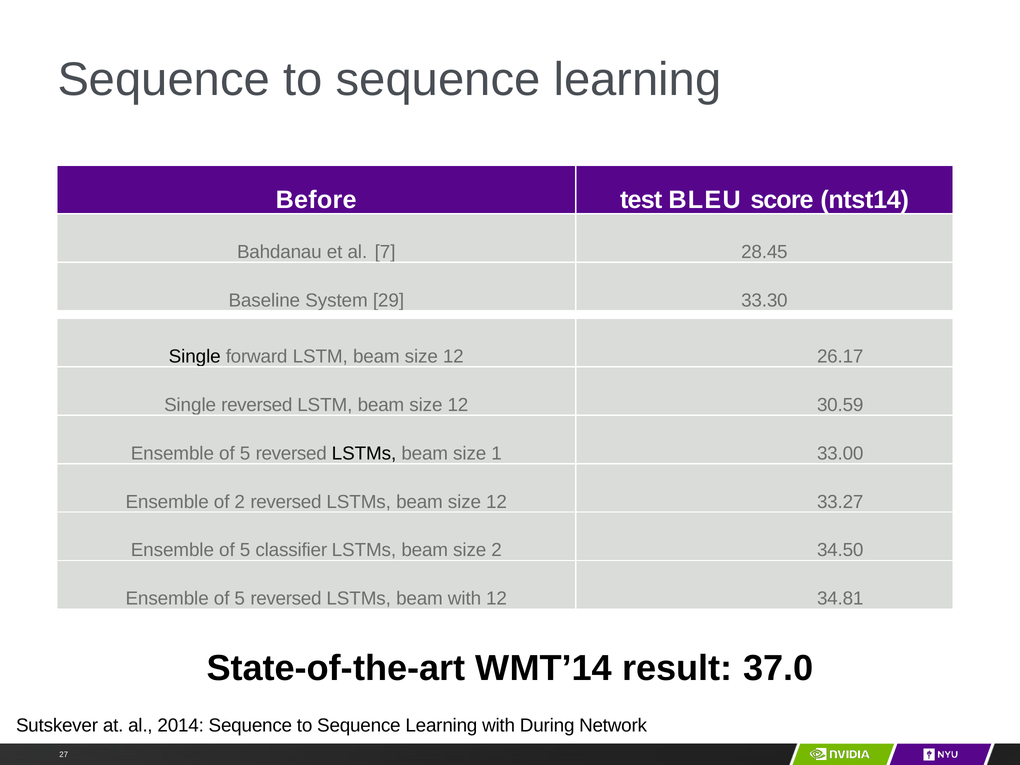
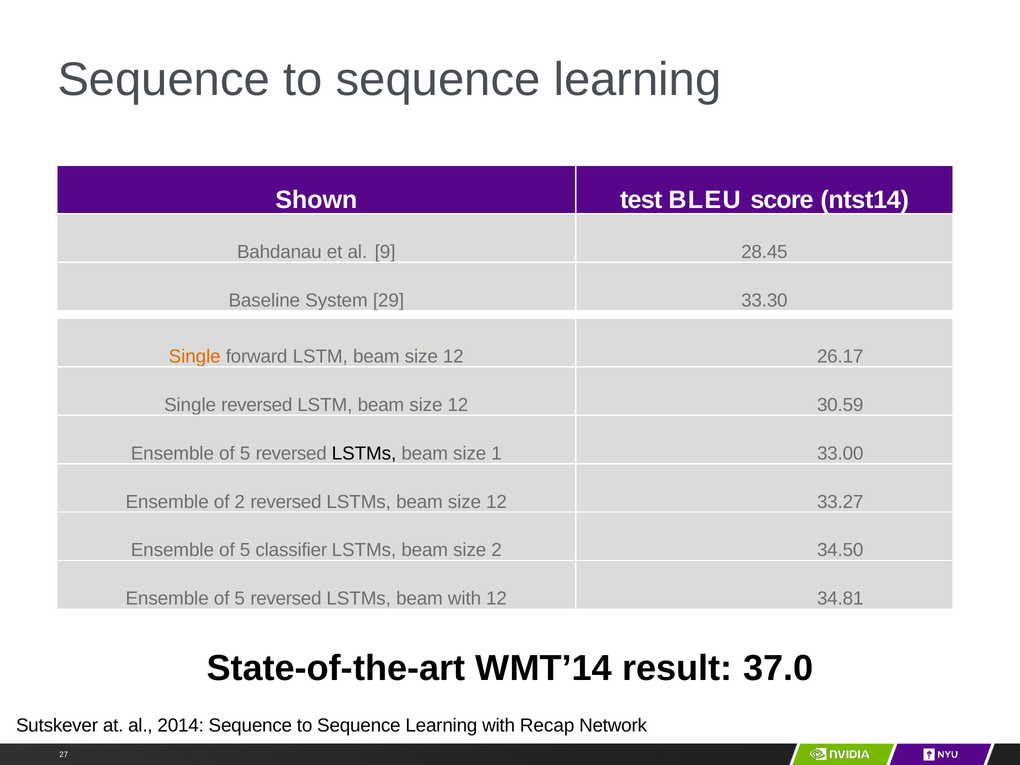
Before: Before -> Shown
7: 7 -> 9
Single at (195, 357) colour: black -> orange
During: During -> Recap
